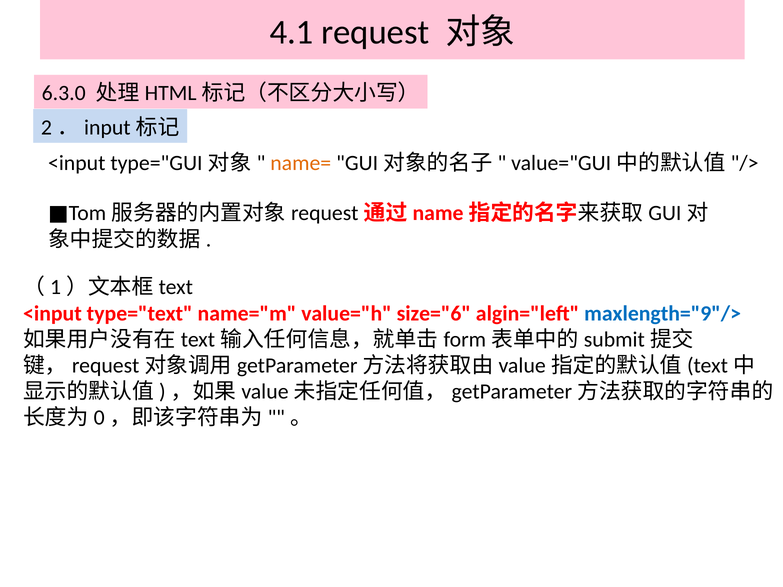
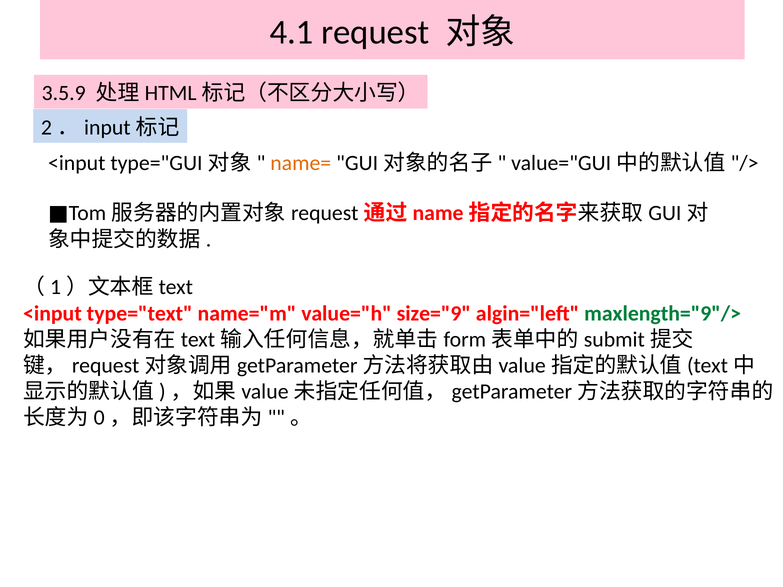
6.3.0: 6.3.0 -> 3.5.9
size="6: size="6 -> size="9
maxlength="9"/> colour: blue -> green
